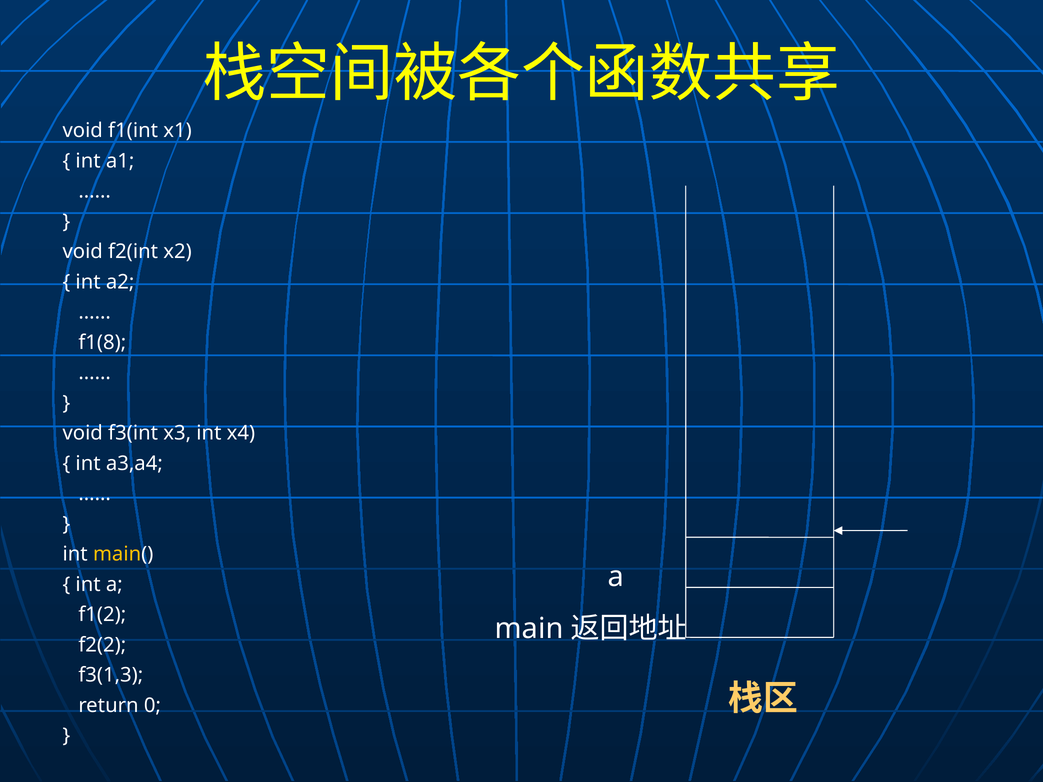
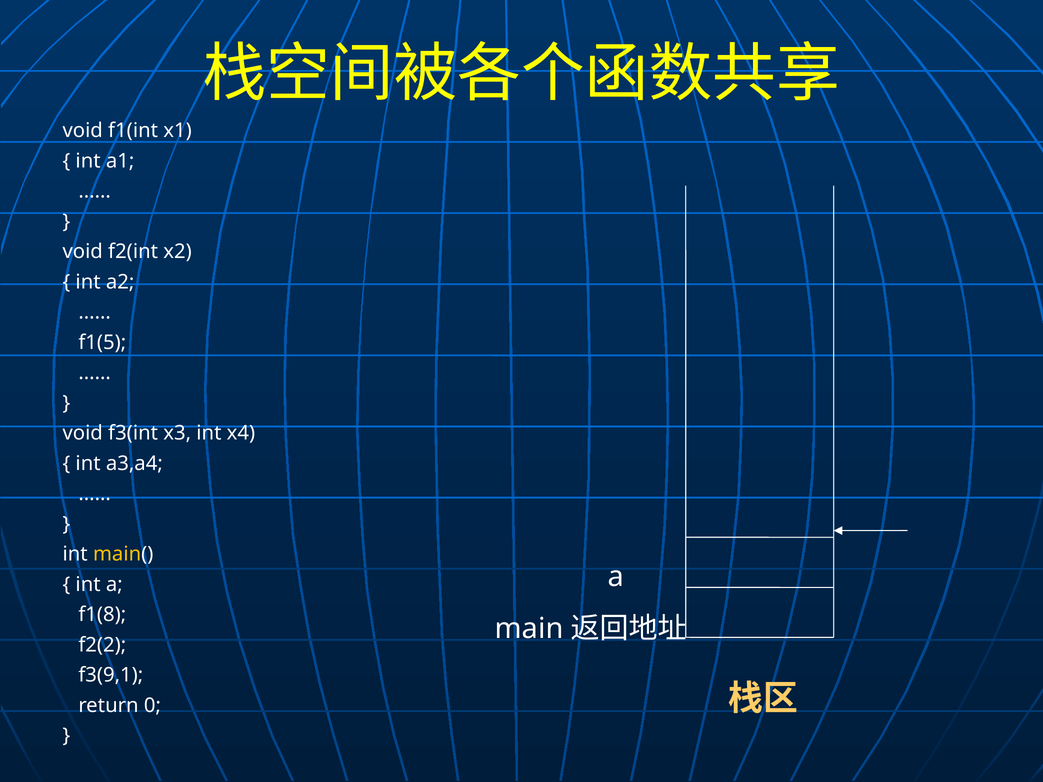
f1(8: f1(8 -> f1(5
f1(2: f1(2 -> f1(8
f3(1,3: f3(1,3 -> f3(9,1
